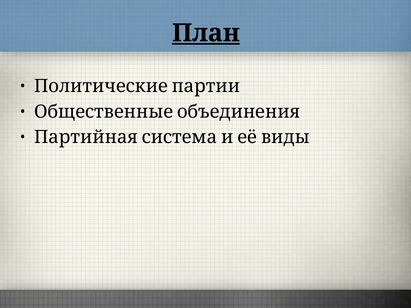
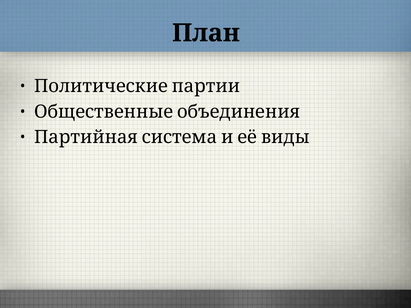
План underline: present -> none
